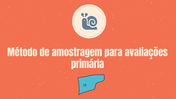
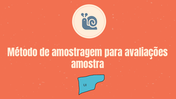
primária: primária -> amostra
